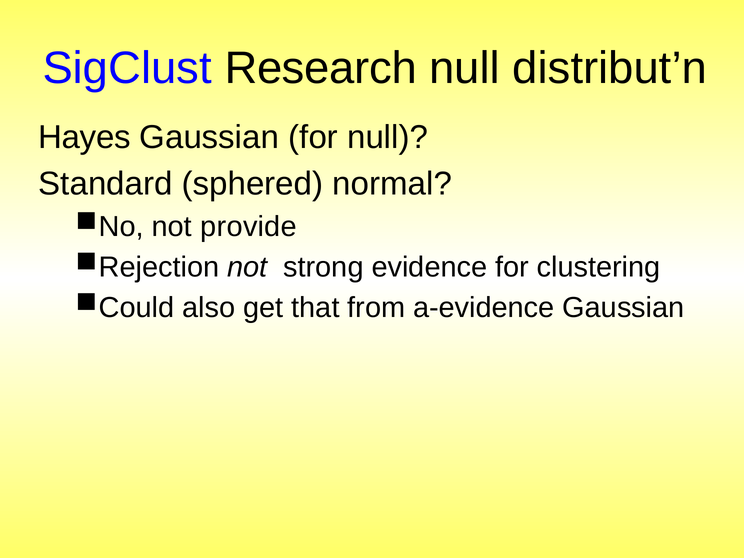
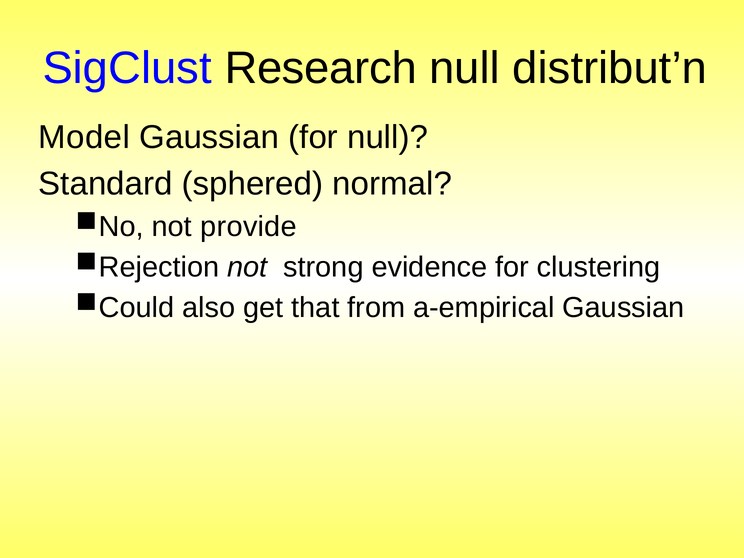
Hayes: Hayes -> Model
a-evidence: a-evidence -> a-empirical
